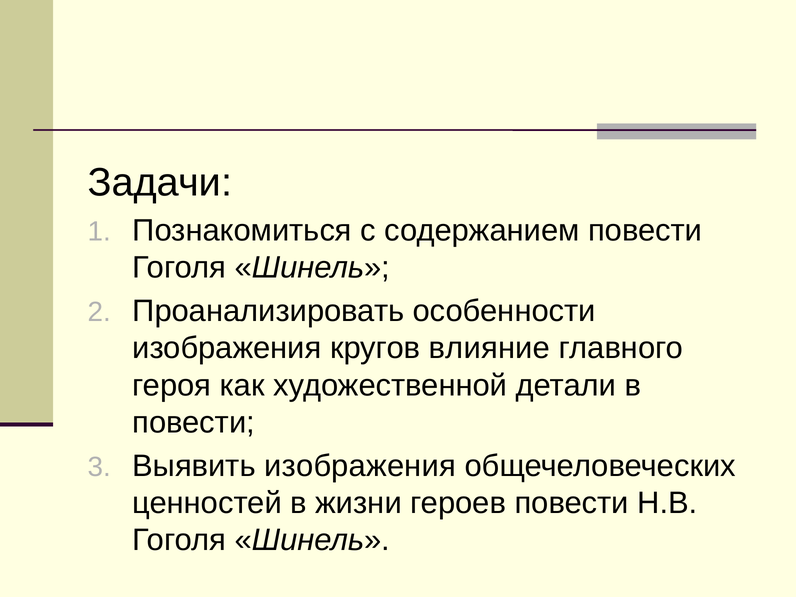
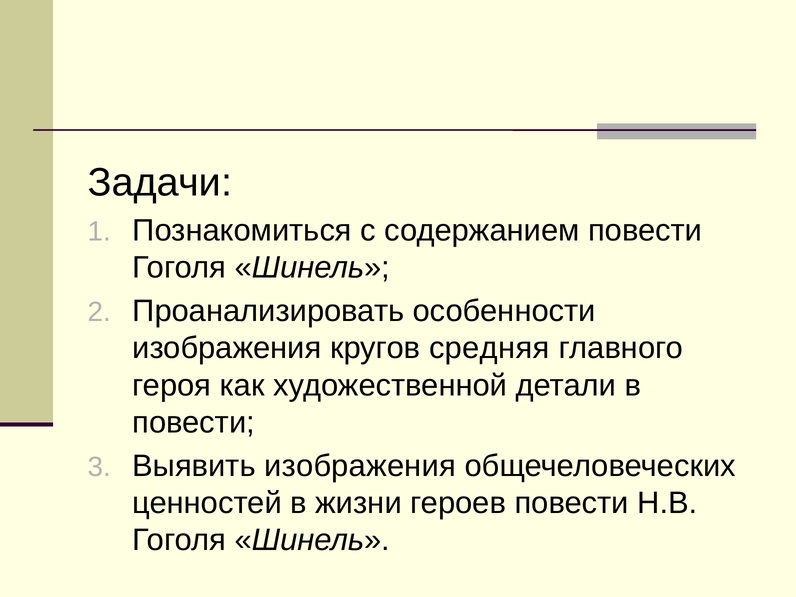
влияние: влияние -> средняя
